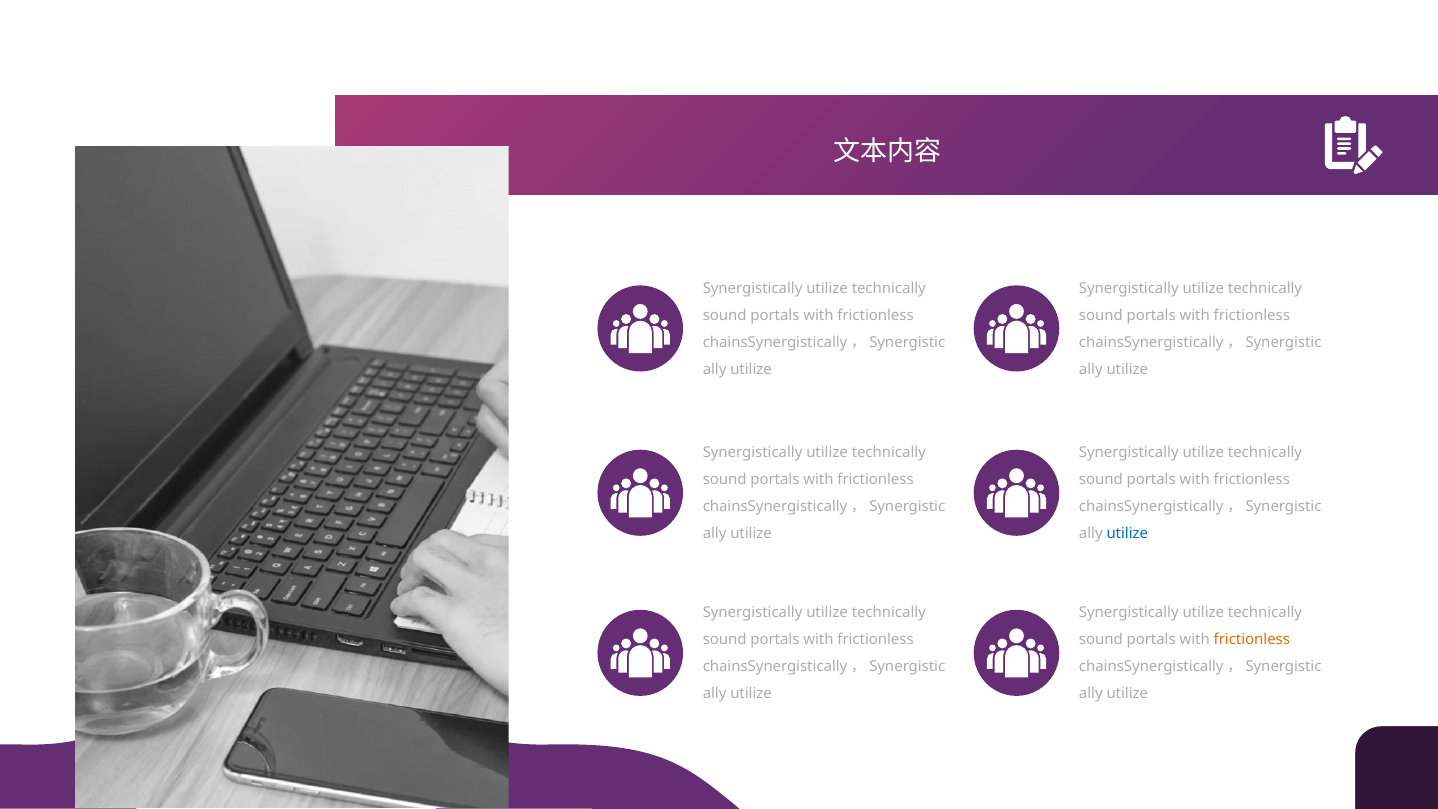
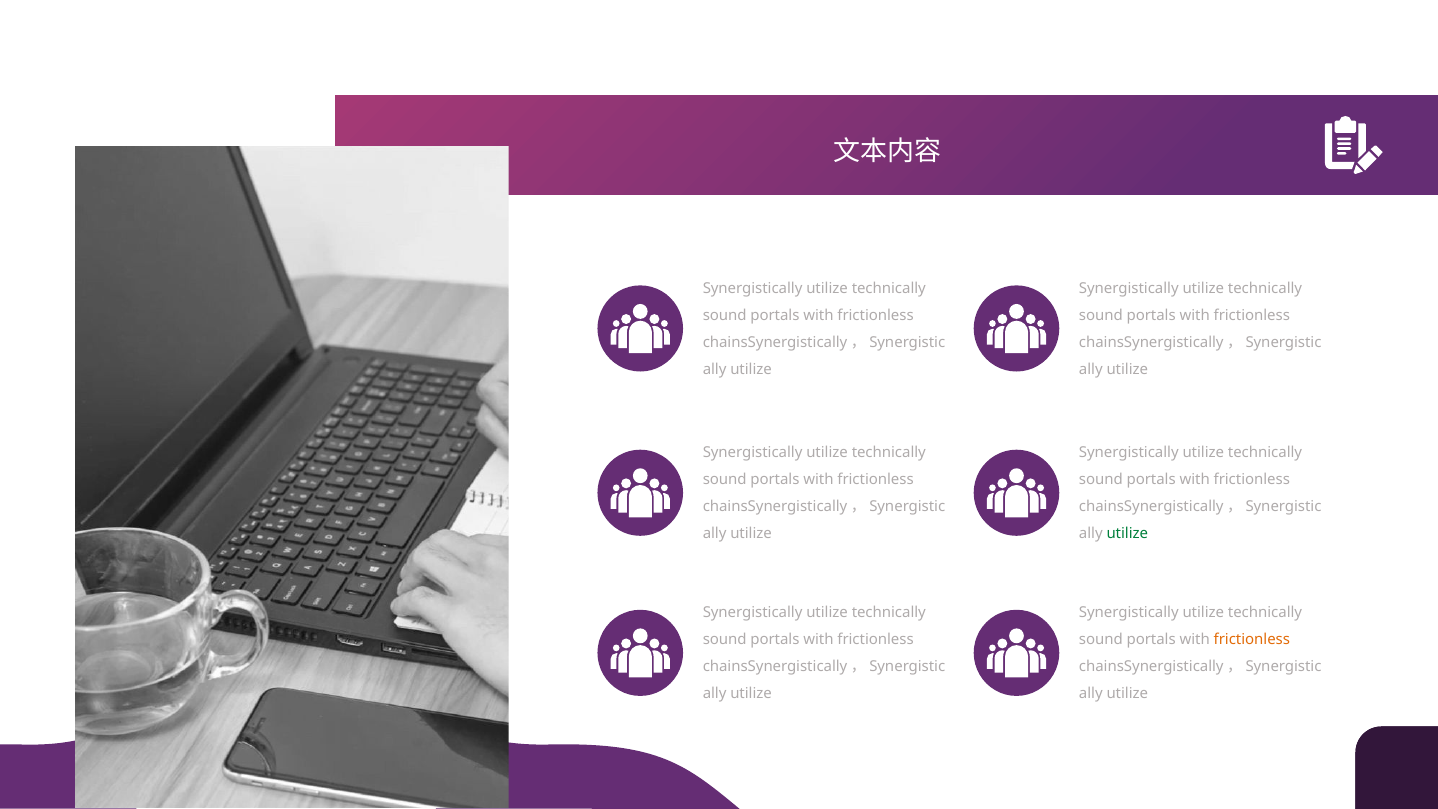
utilize at (1127, 534) colour: blue -> green
